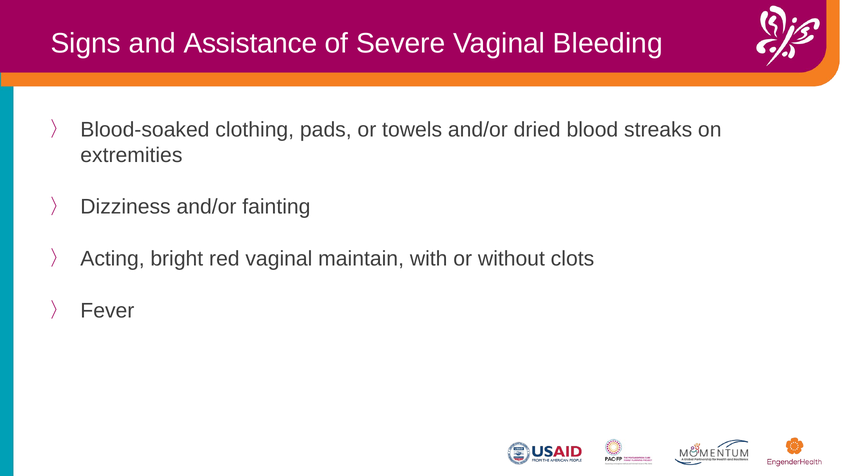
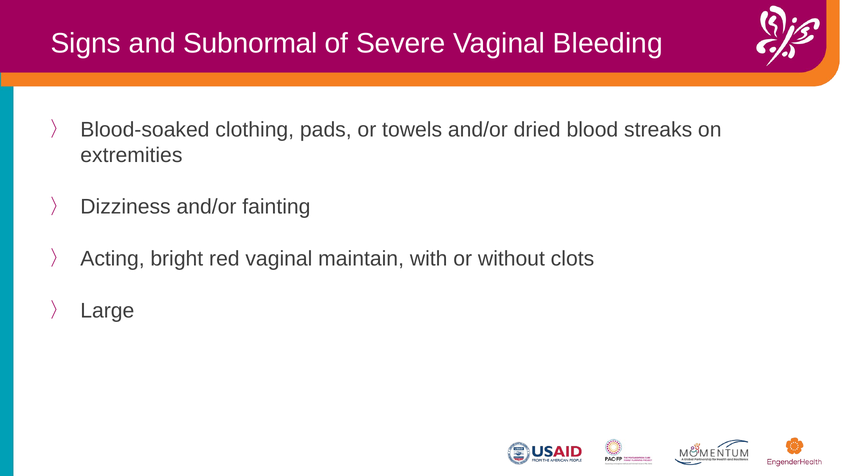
Assistance: Assistance -> Subnormal
Fever: Fever -> Large
